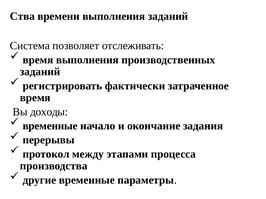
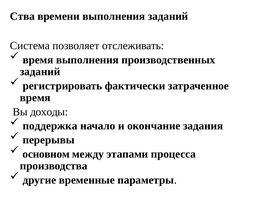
временные at (50, 126): временные -> поддержка
протокол: протокол -> основном
